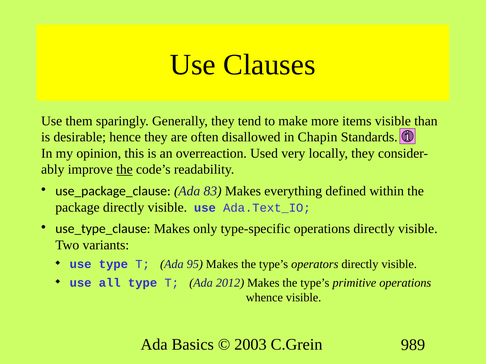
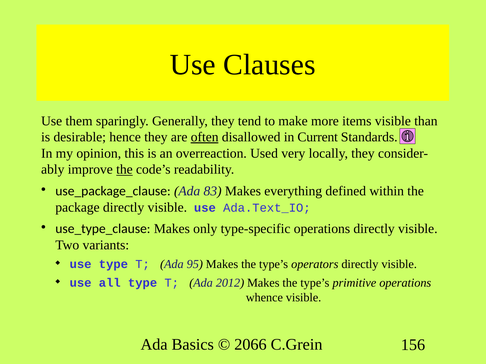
often underline: none -> present
Chapin: Chapin -> Current
2003: 2003 -> 2066
989: 989 -> 156
